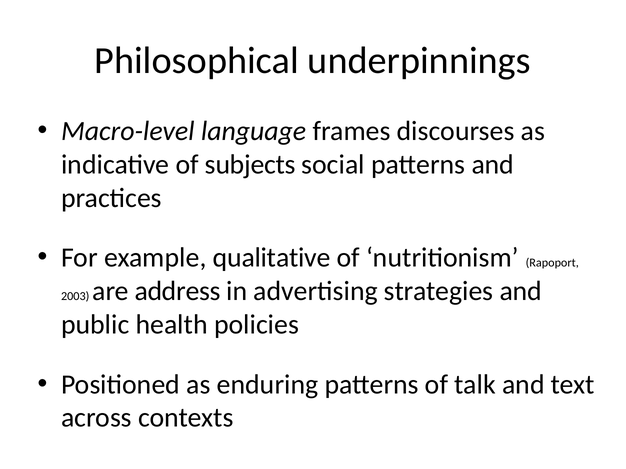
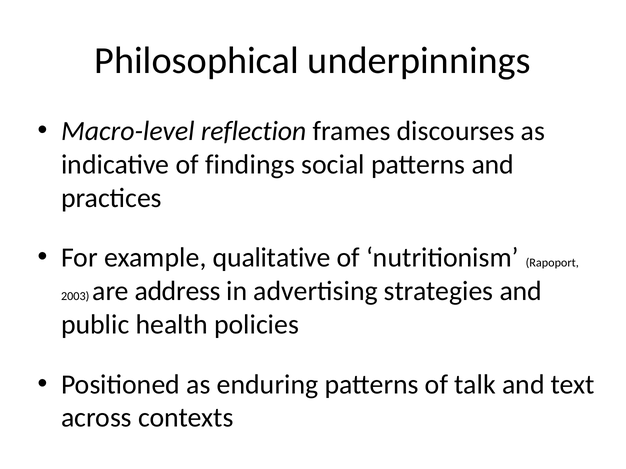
language: language -> reflection
subjects: subjects -> findings
